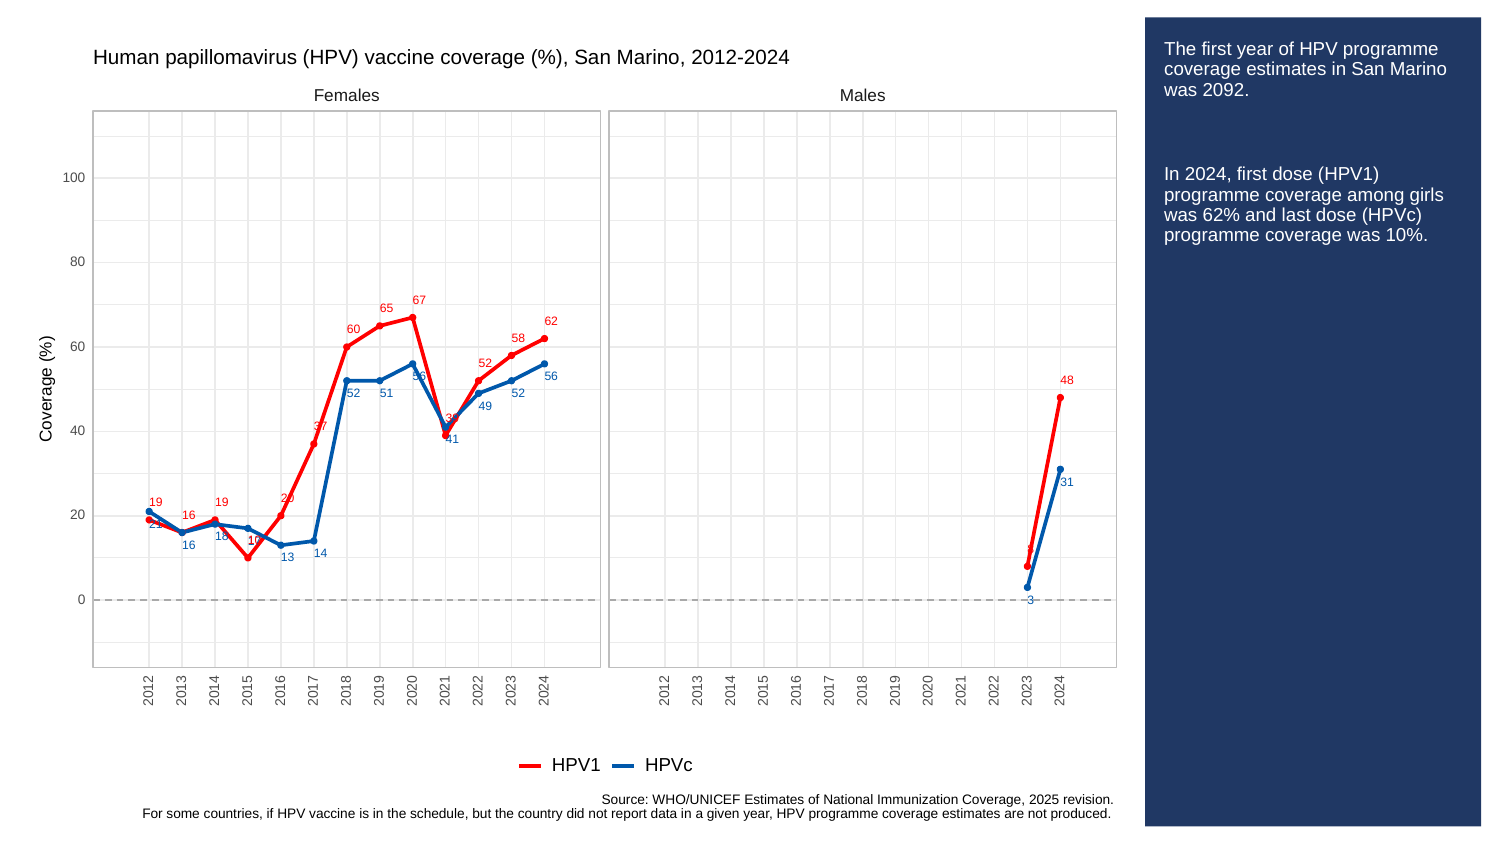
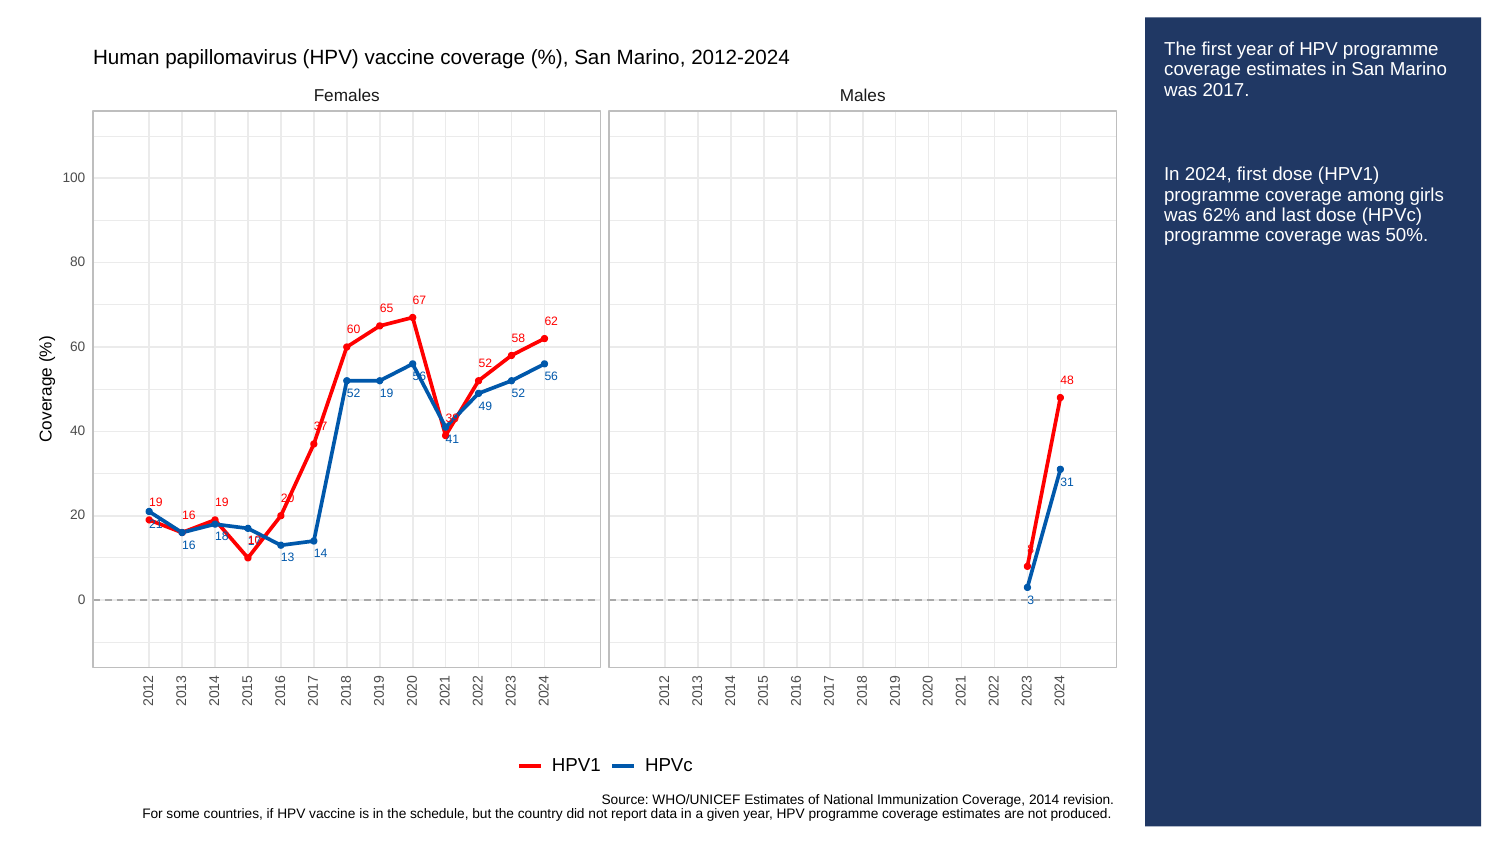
2092: 2092 -> 2017
10%: 10% -> 50%
52 51: 51 -> 19
2025: 2025 -> 2014
